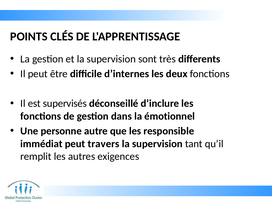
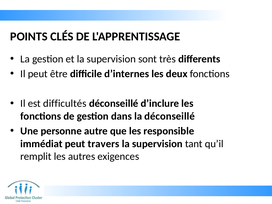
supervisés: supervisés -> difficultés
la émotionnel: émotionnel -> déconseillé
